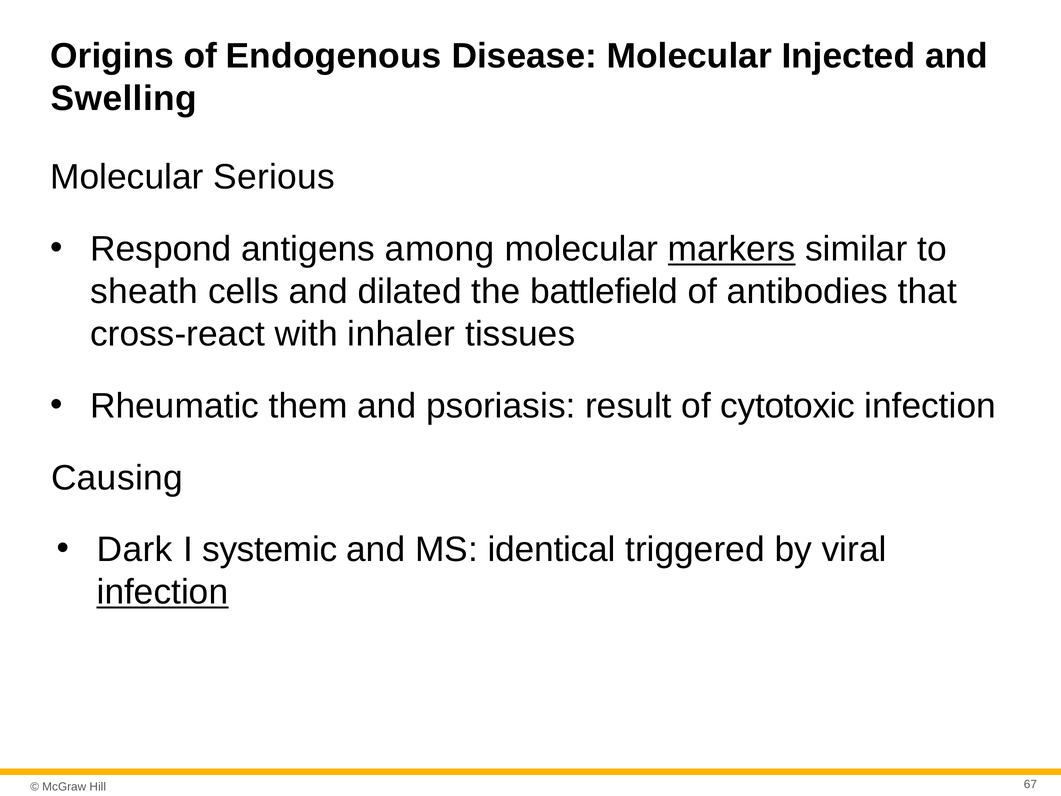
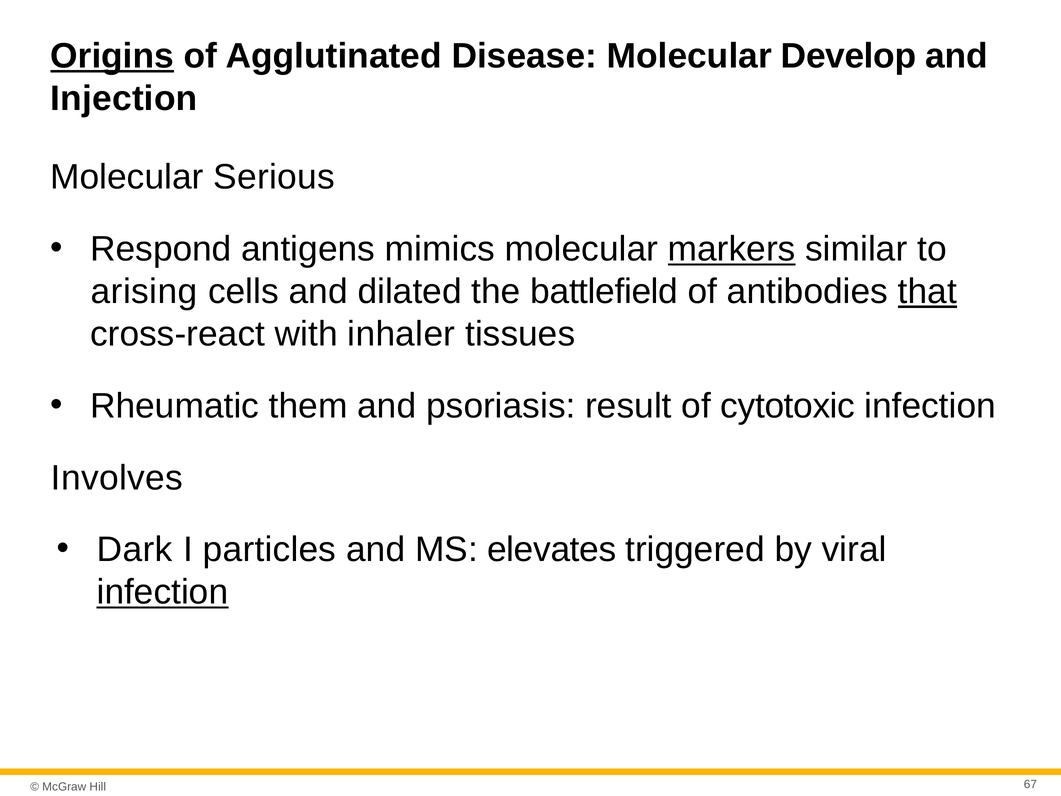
Origins underline: none -> present
Endogenous: Endogenous -> Agglutinated
Injected: Injected -> Develop
Swelling: Swelling -> Injection
among: among -> mimics
sheath: sheath -> arising
that underline: none -> present
Causing: Causing -> Involves
systemic: systemic -> particles
identical: identical -> elevates
